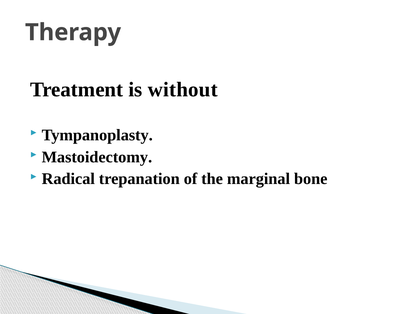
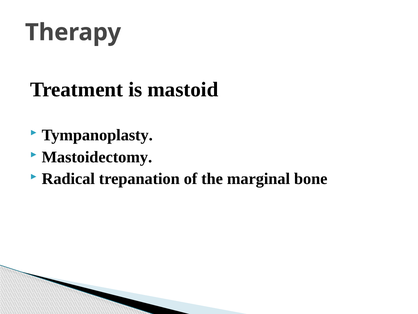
without: without -> mastoid
